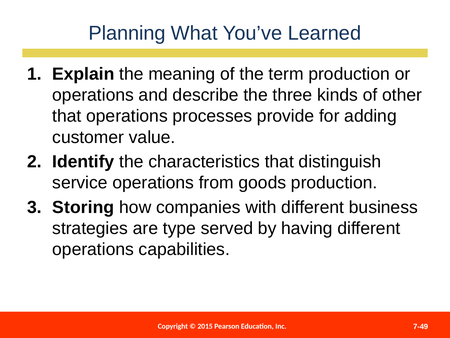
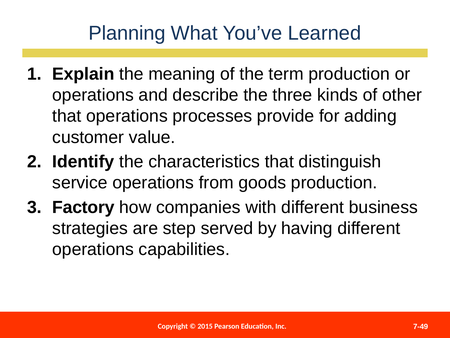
Storing: Storing -> Factory
type: type -> step
